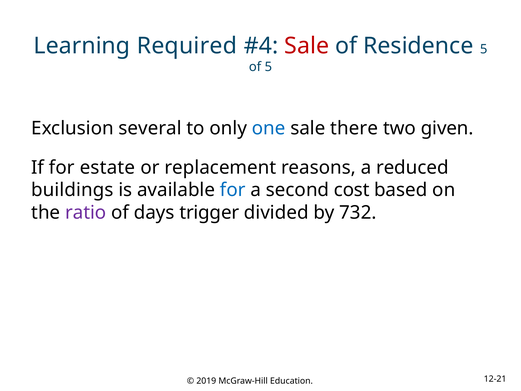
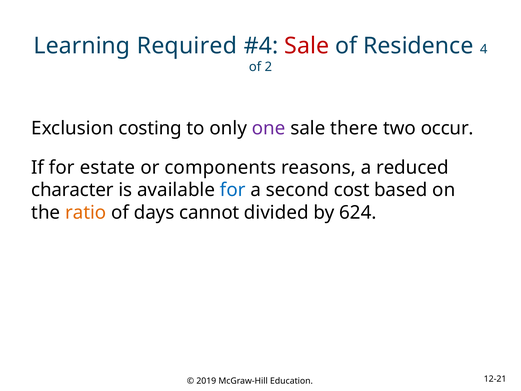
Residence 5: 5 -> 4
of 5: 5 -> 2
several: several -> costing
one colour: blue -> purple
given: given -> occur
replacement: replacement -> components
buildings: buildings -> character
ratio colour: purple -> orange
trigger: trigger -> cannot
732: 732 -> 624
